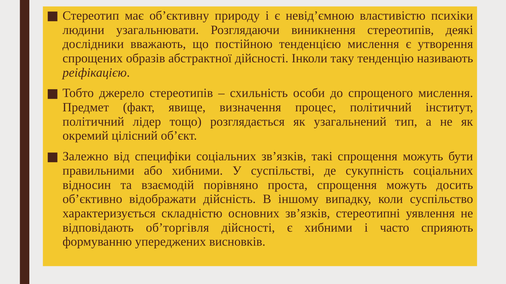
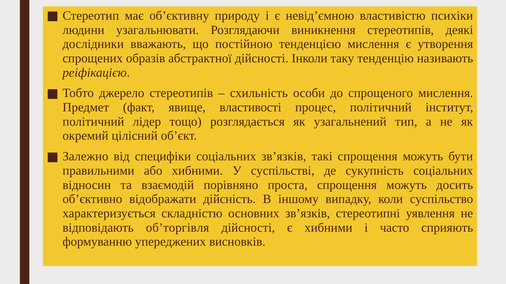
визначення: визначення -> властивості
